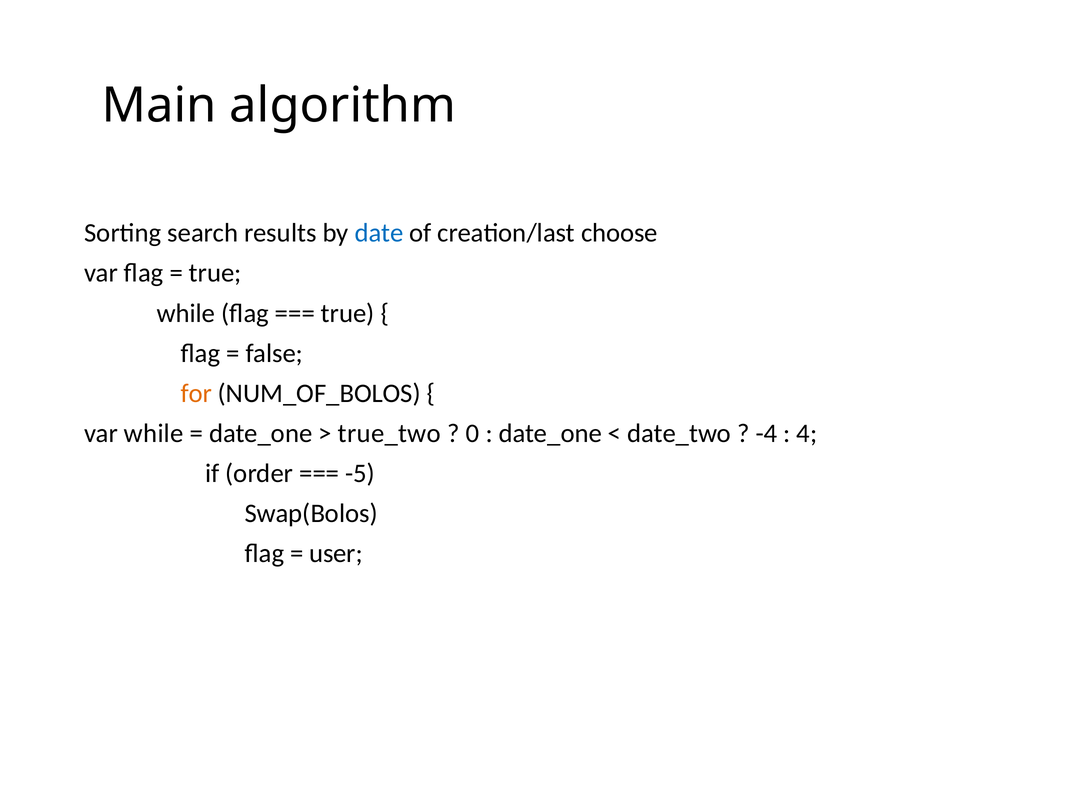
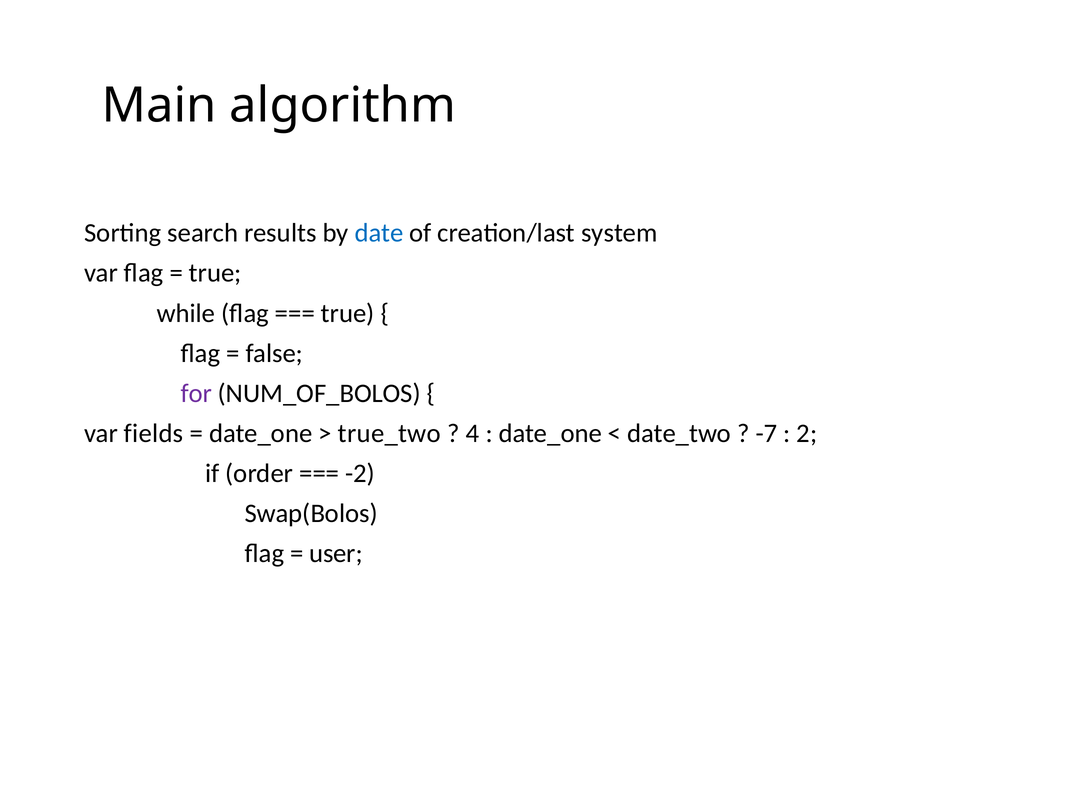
choose: choose -> system
for colour: orange -> purple
var while: while -> fields
0: 0 -> 4
-4: -4 -> -7
4: 4 -> 2
-5: -5 -> -2
